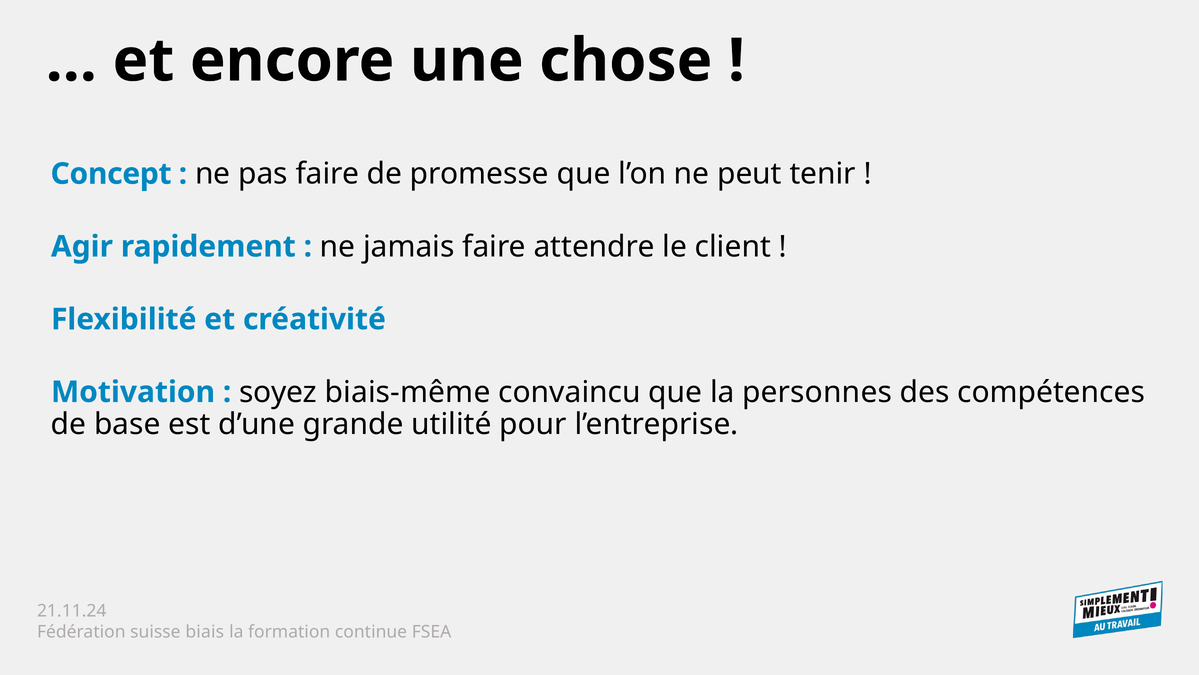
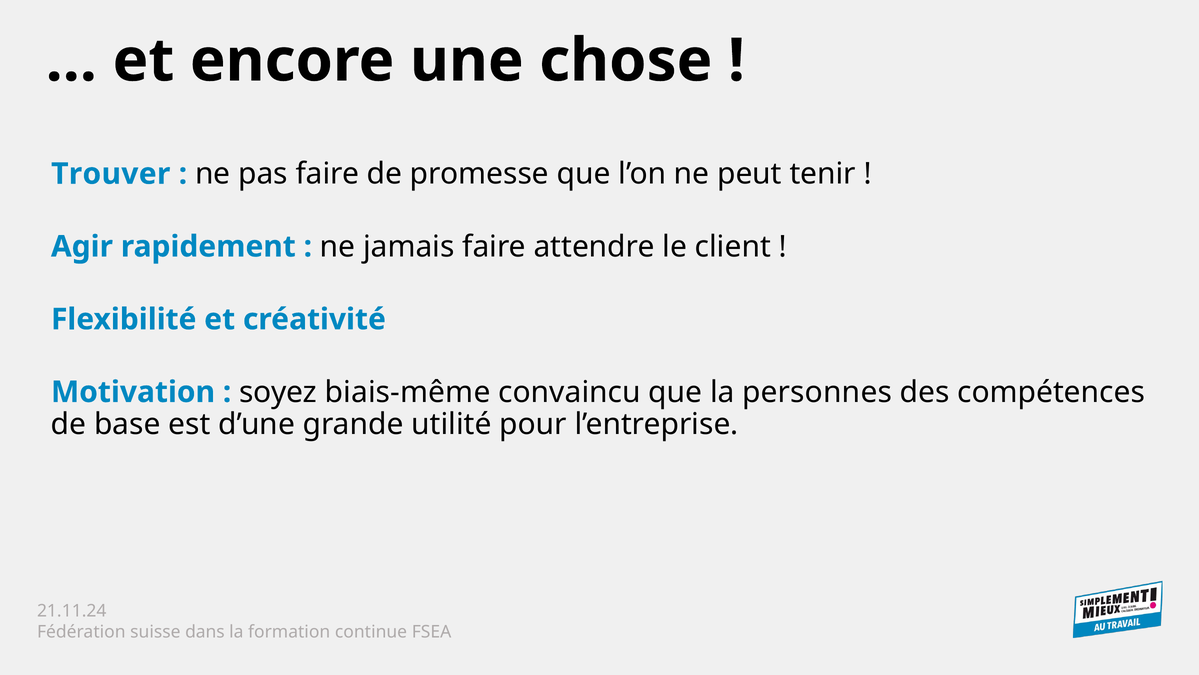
Concept: Concept -> Trouver
biais: biais -> dans
